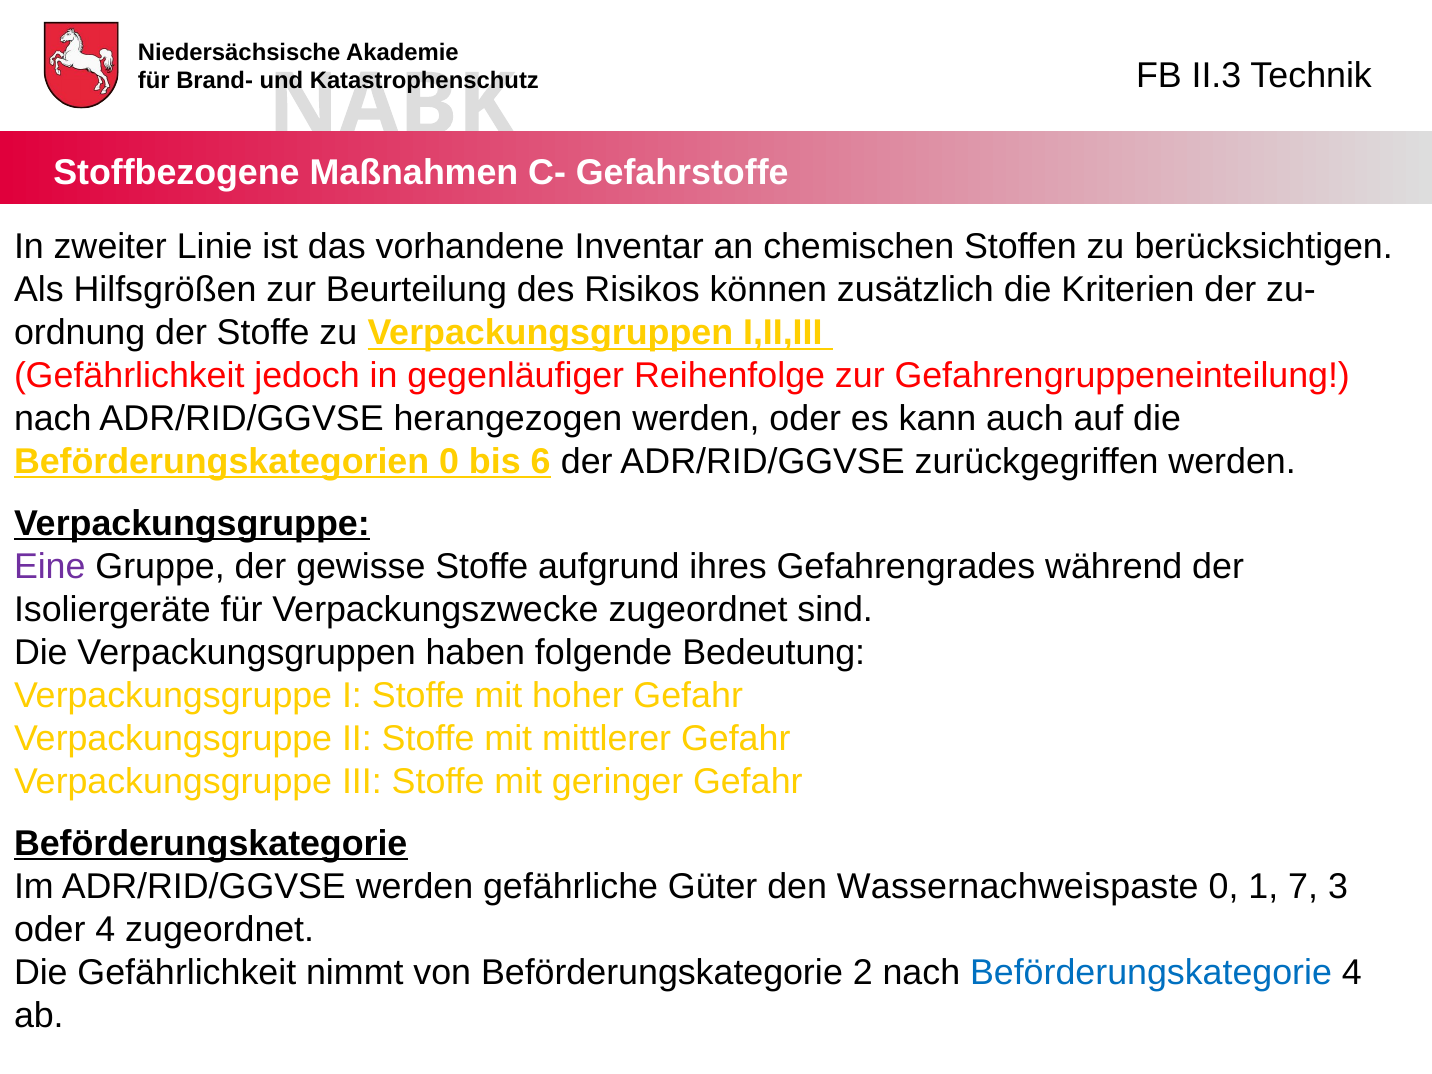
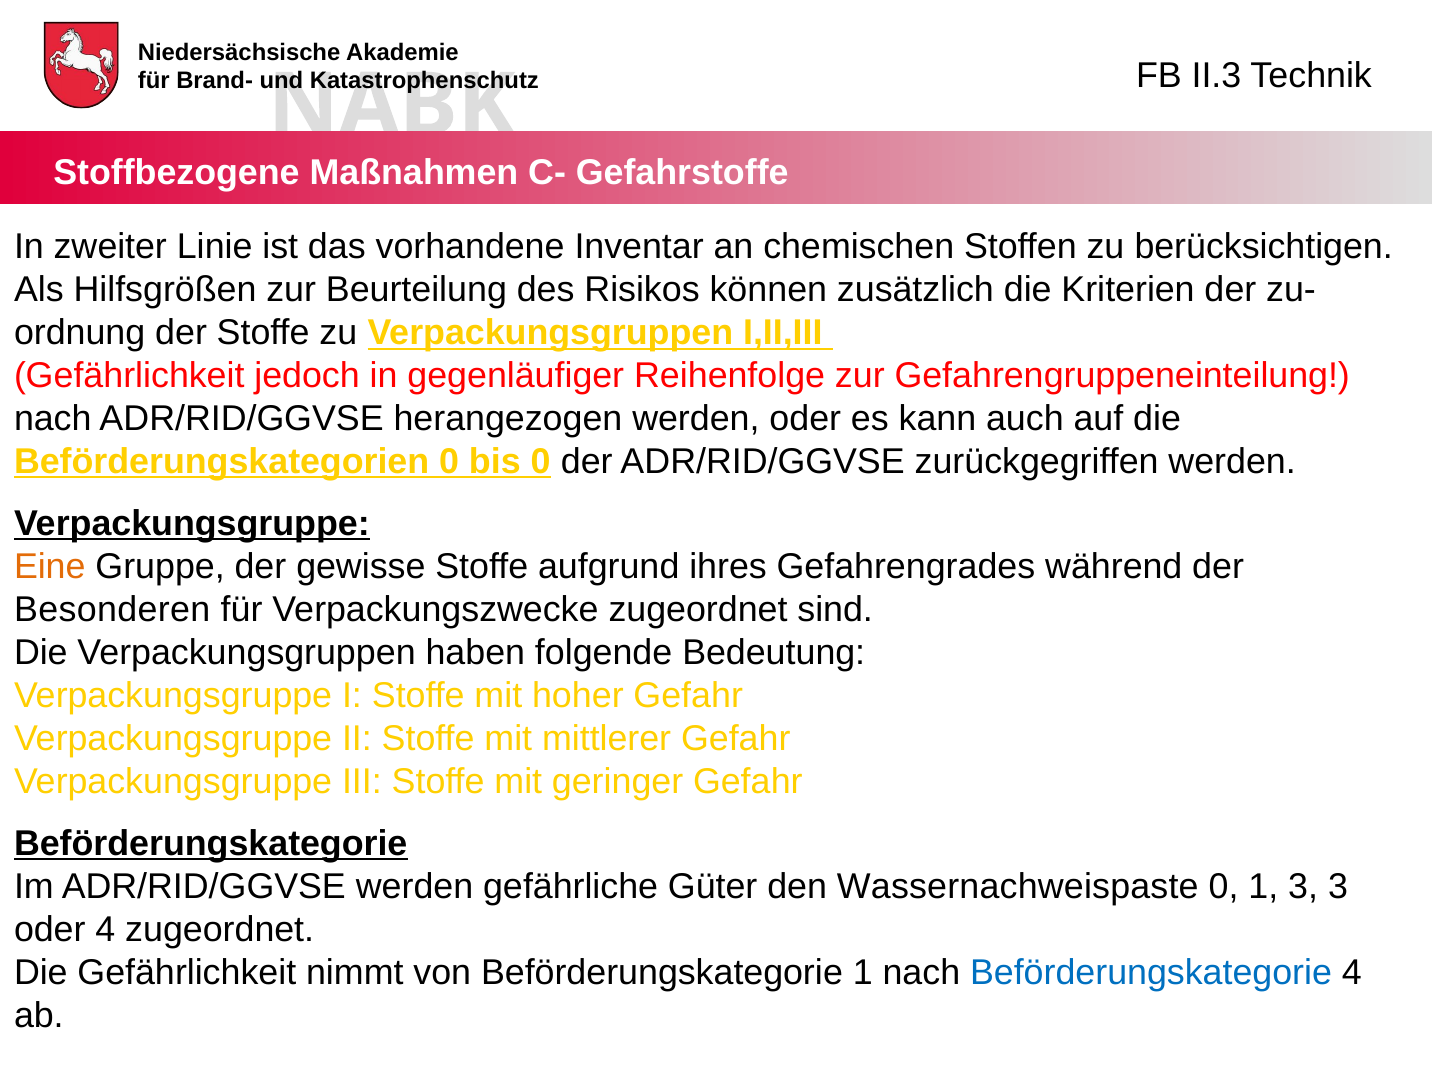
bis 6: 6 -> 0
Eine colour: purple -> orange
Isoliergeräte: Isoliergeräte -> Besonderen
1 7: 7 -> 3
Beförderungskategorie 2: 2 -> 1
